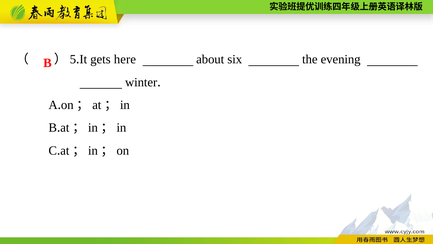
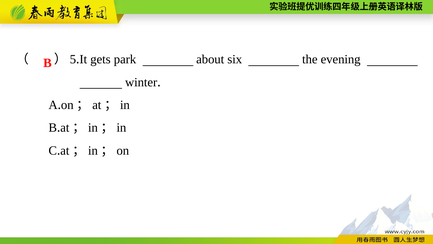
here: here -> park
